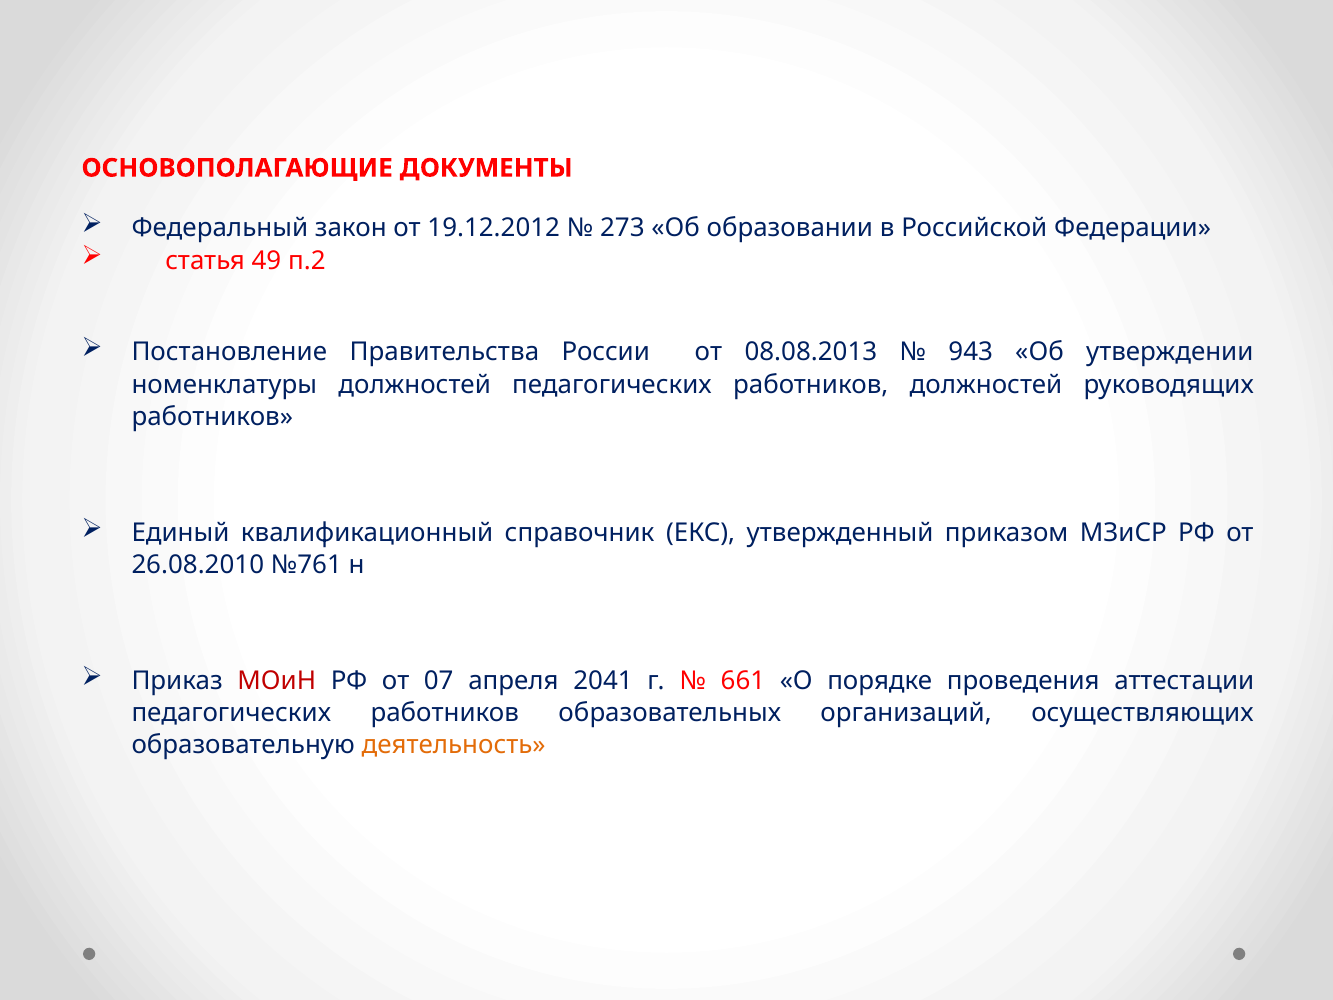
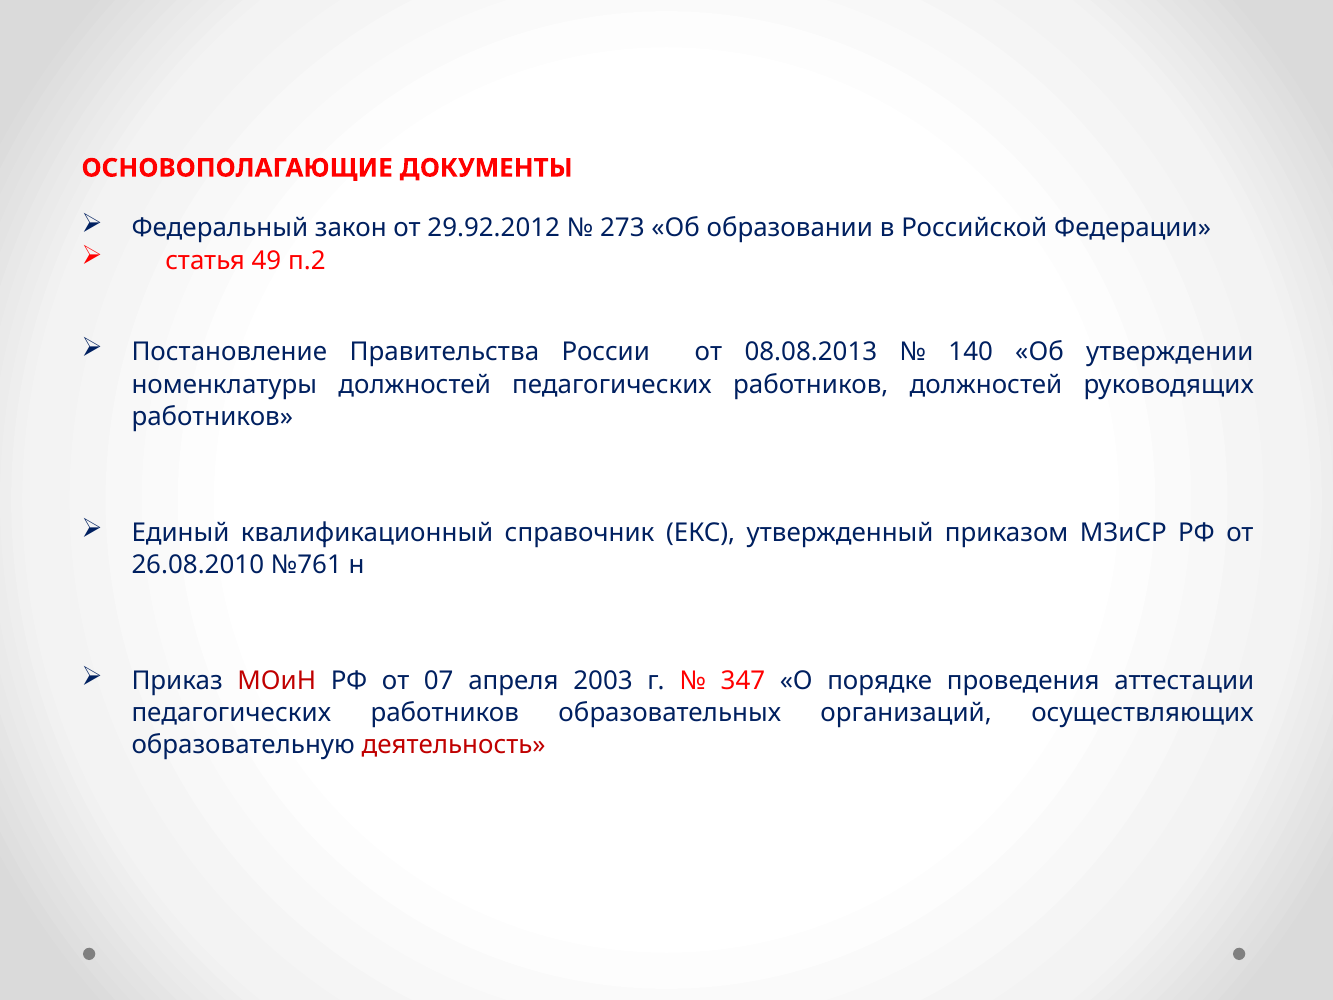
19.12.2012: 19.12.2012 -> 29.92.2012
943: 943 -> 140
2041: 2041 -> 2003
661: 661 -> 347
деятельность colour: orange -> red
